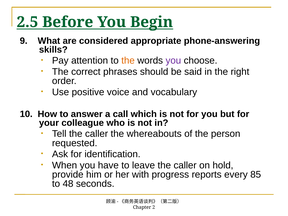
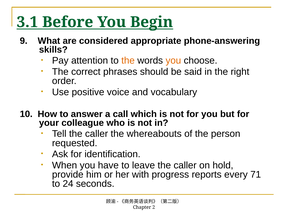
2.5: 2.5 -> 3.1
you at (173, 61) colour: purple -> orange
85: 85 -> 71
48: 48 -> 24
